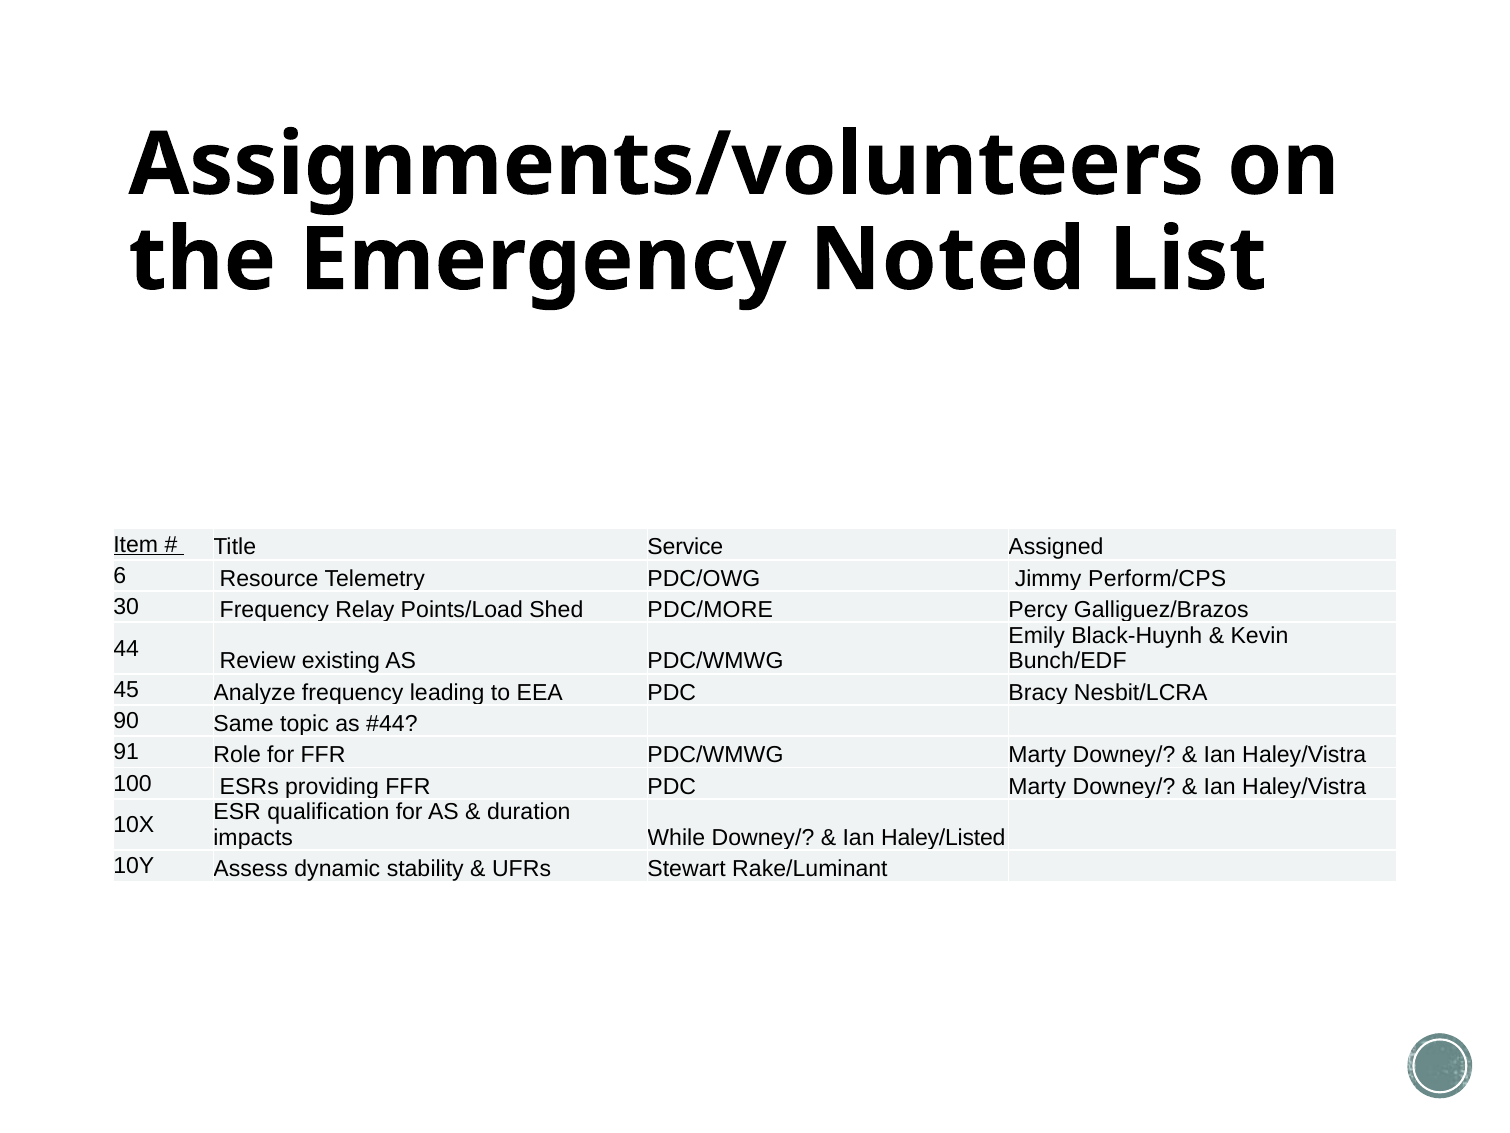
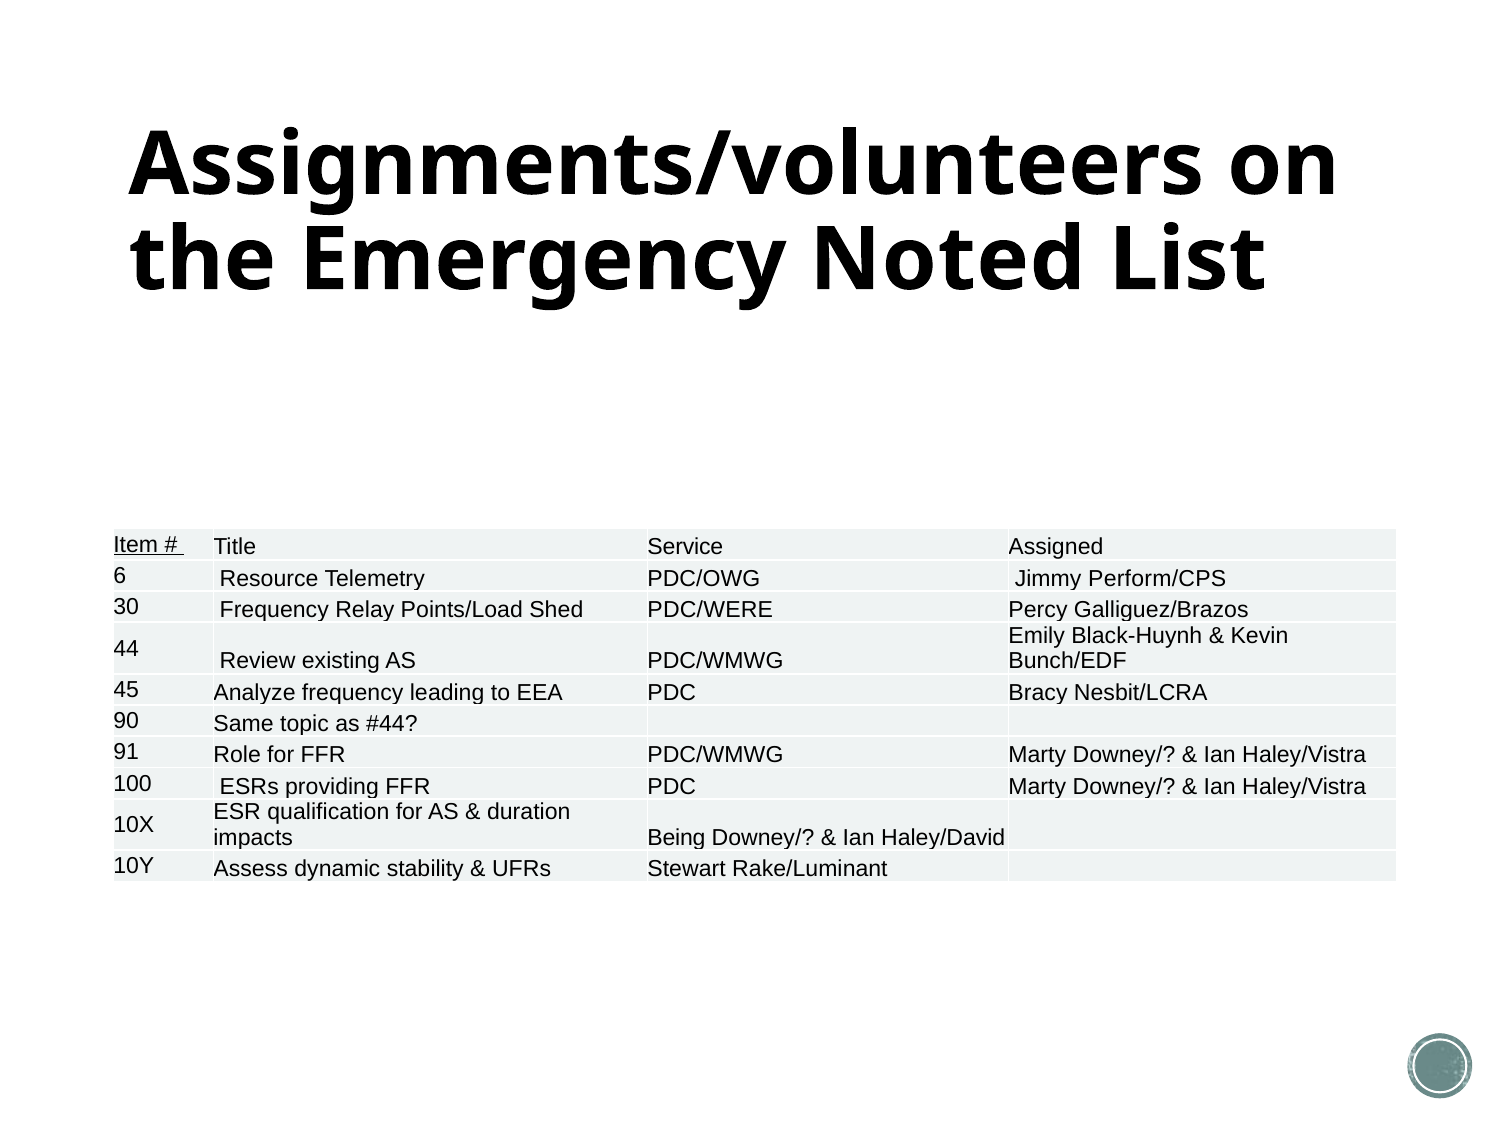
PDC/MORE: PDC/MORE -> PDC/WERE
While: While -> Being
Haley/Listed: Haley/Listed -> Haley/David
